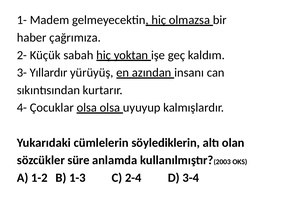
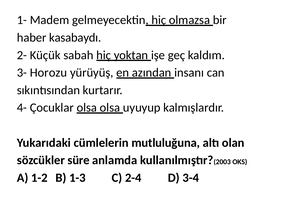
çağrımıza: çağrımıza -> kasabaydı
Yıllardır: Yıllardır -> Horozu
söylediklerin: söylediklerin -> mutluluğuna
